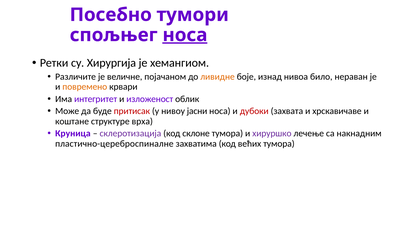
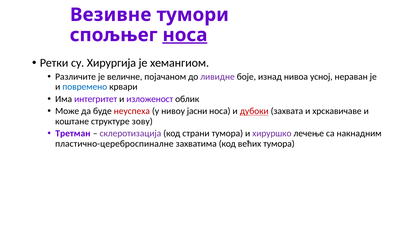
Посебно: Посебно -> Везивне
ливидне colour: orange -> purple
било: било -> усној
повремено colour: orange -> blue
притисак: притисак -> неуспеха
дубоки underline: none -> present
врха: врха -> зову
Круница: Круница -> Третман
склоне: склоне -> страни
